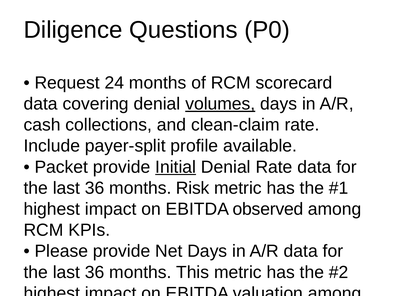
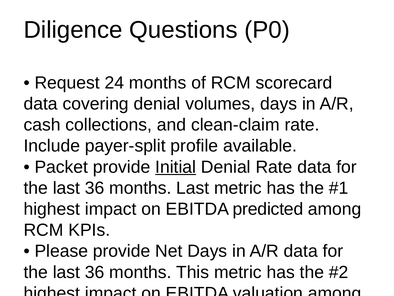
volumes underline: present -> none
months Risk: Risk -> Last
observed: observed -> predicted
